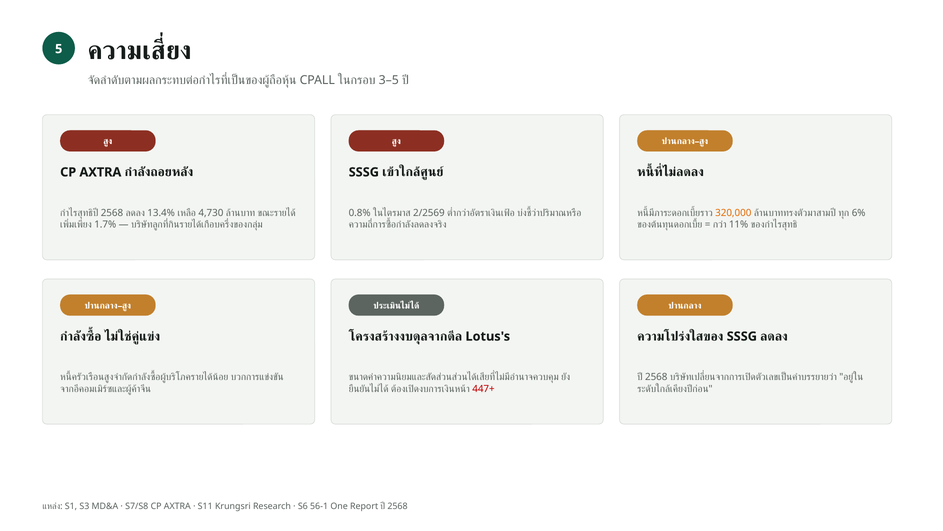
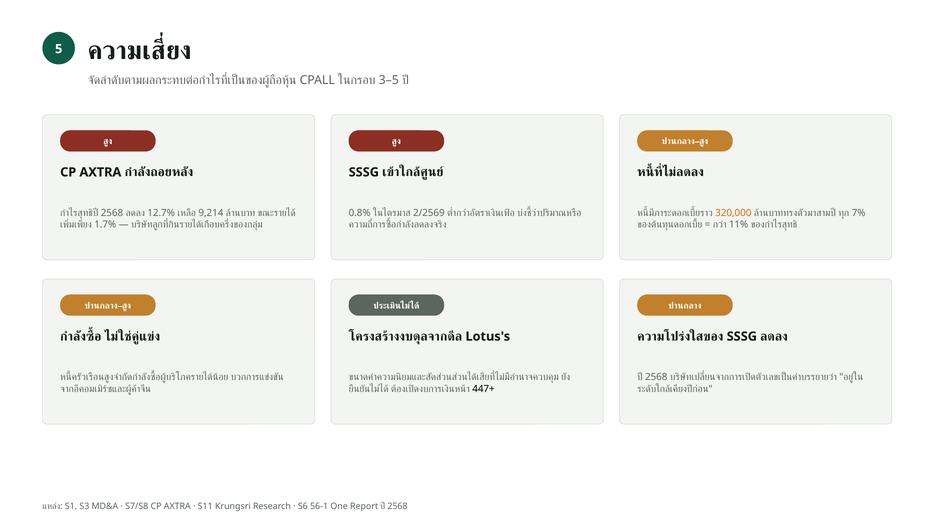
6%: 6% -> 7%
13.4%: 13.4% -> 12.7%
4,730: 4,730 -> 9,214
447+ colour: red -> black
